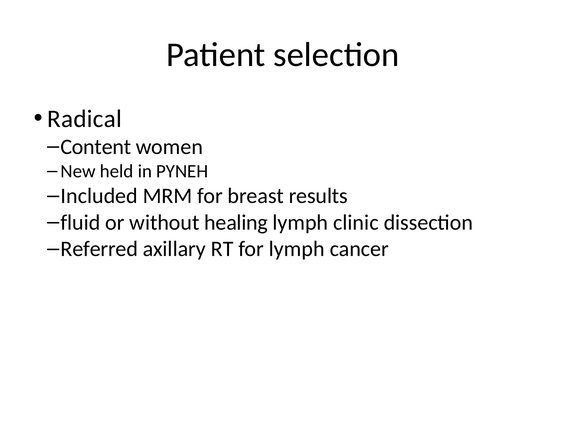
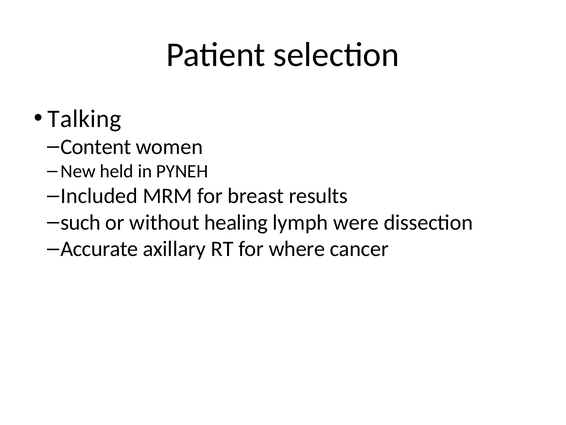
Radical: Radical -> Talking
fluid: fluid -> such
clinic: clinic -> were
Referred: Referred -> Accurate
for lymph: lymph -> where
